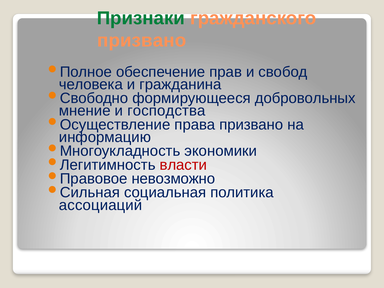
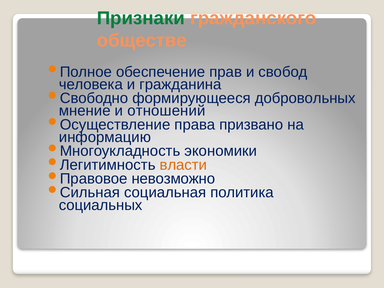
призвано at (142, 41): призвано -> обществе
господства: господства -> отношений
власти colour: red -> orange
ассоциаций: ассоциаций -> социальных
